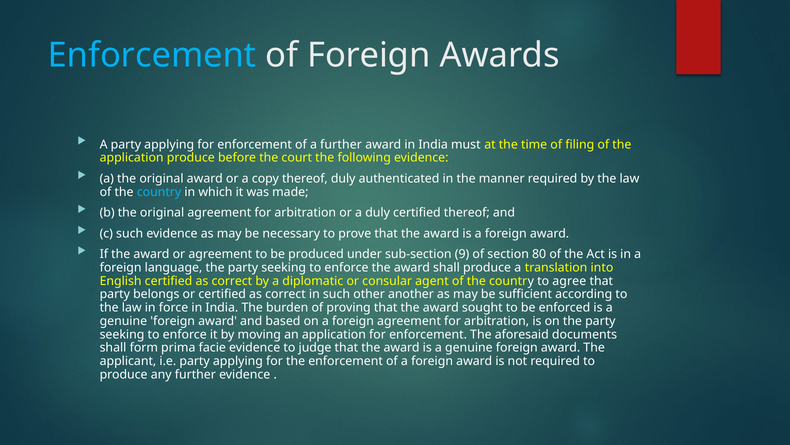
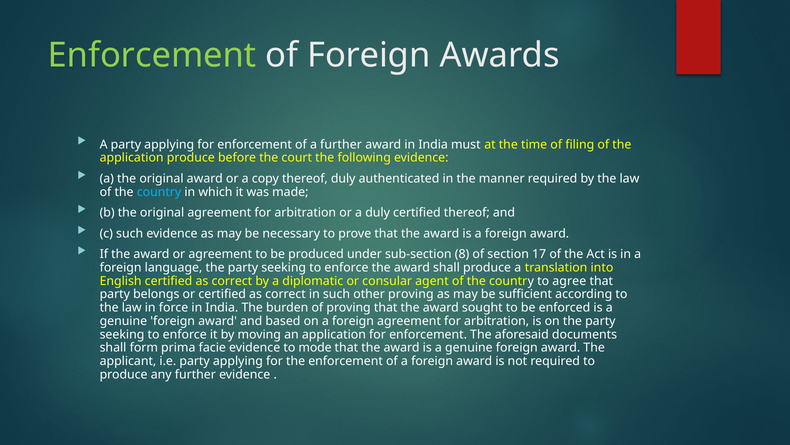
Enforcement at (152, 55) colour: light blue -> light green
9: 9 -> 8
80: 80 -> 17
other another: another -> proving
judge: judge -> mode
